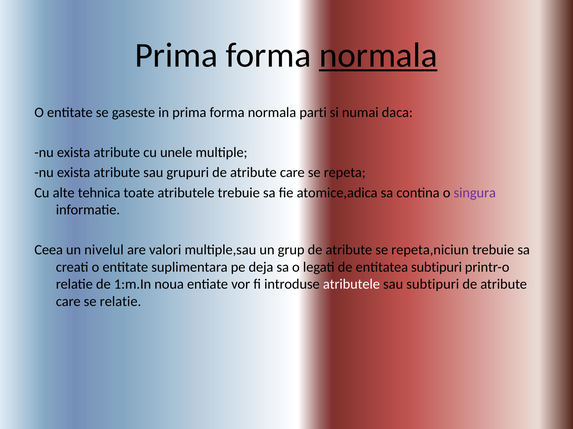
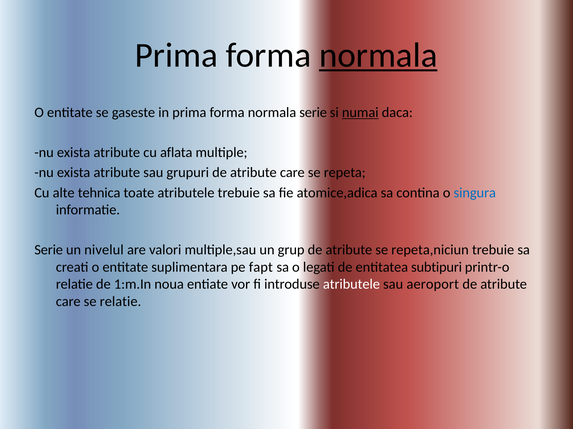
normala parti: parti -> serie
numai underline: none -> present
unele: unele -> aflata
singura colour: purple -> blue
Ceea at (49, 250): Ceea -> Serie
deja: deja -> fapt
sau subtipuri: subtipuri -> aeroport
